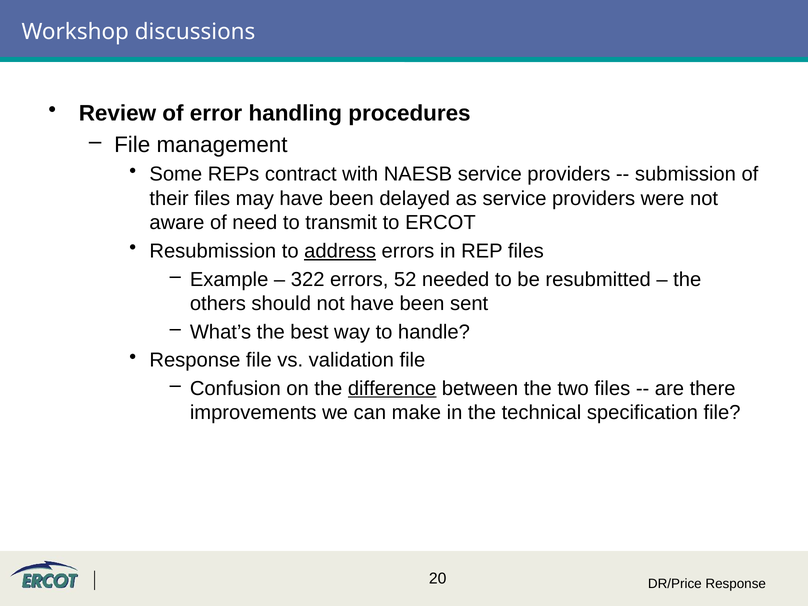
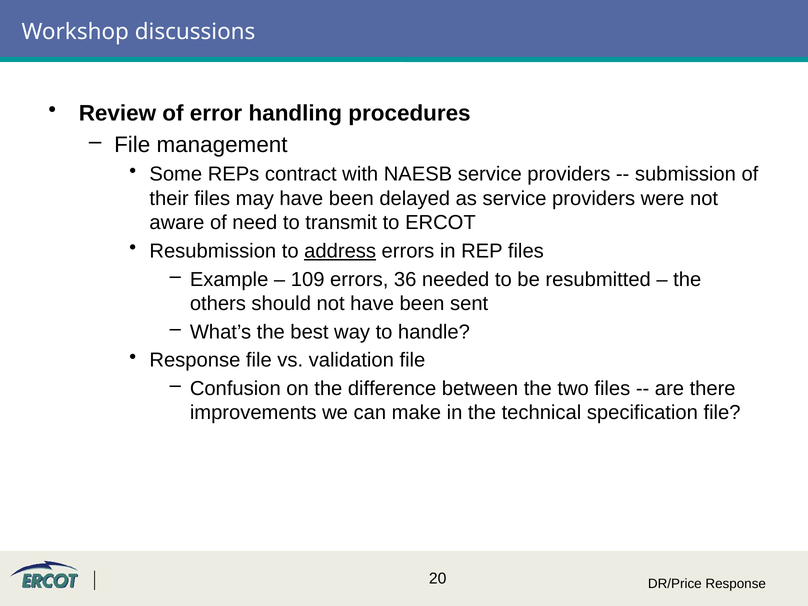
322: 322 -> 109
52: 52 -> 36
difference underline: present -> none
